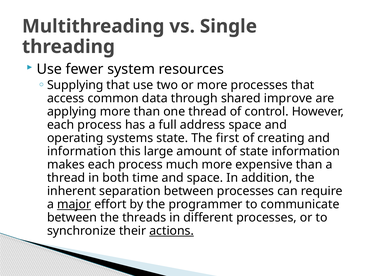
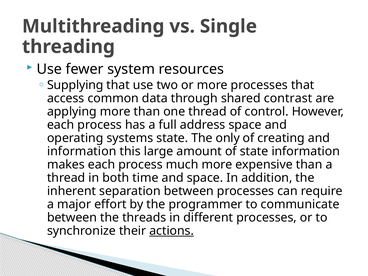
improve: improve -> contrast
first: first -> only
major underline: present -> none
